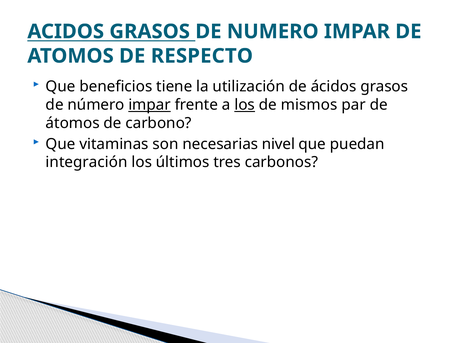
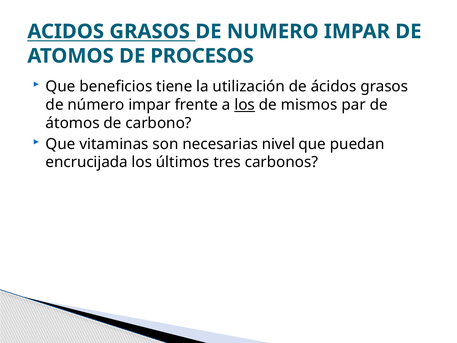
RESPECTO: RESPECTO -> PROCESOS
impar at (150, 105) underline: present -> none
integración: integración -> encrucijada
